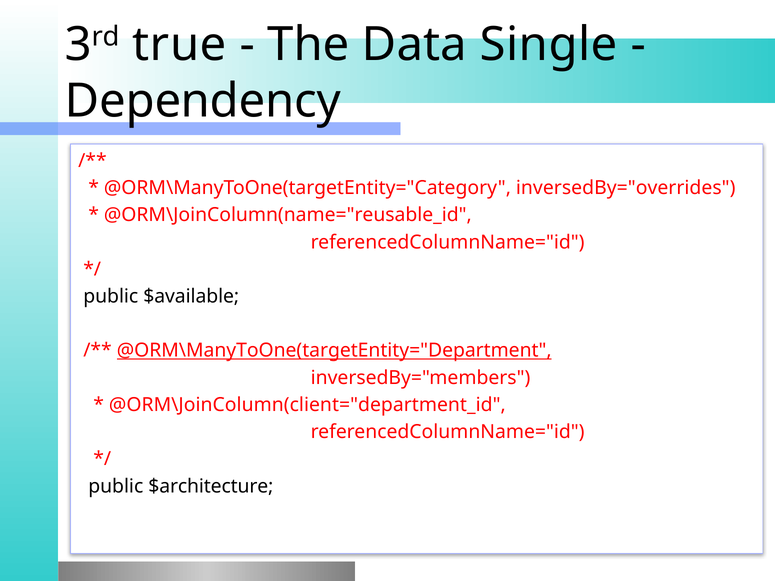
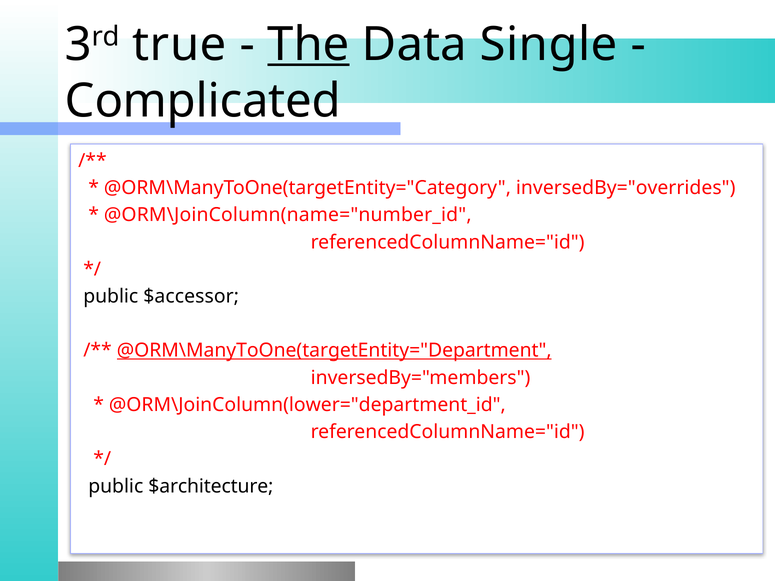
The underline: none -> present
Dependency: Dependency -> Complicated
@ORM\JoinColumn(name="reusable_id: @ORM\JoinColumn(name="reusable_id -> @ORM\JoinColumn(name="number_id
$available: $available -> $accessor
@ORM\JoinColumn(client="department_id: @ORM\JoinColumn(client="department_id -> @ORM\JoinColumn(lower="department_id
